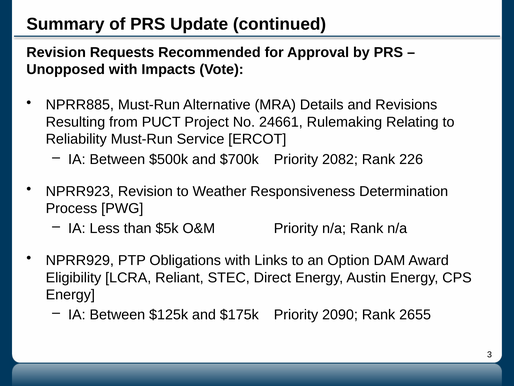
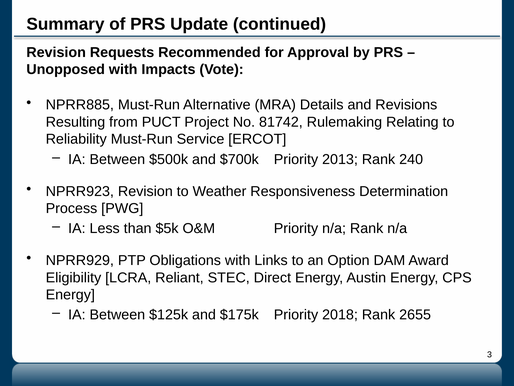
24661: 24661 -> 81742
2082: 2082 -> 2013
226: 226 -> 240
2090: 2090 -> 2018
